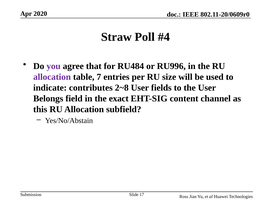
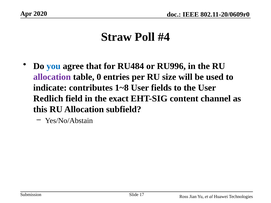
you colour: purple -> blue
7: 7 -> 0
2~8: 2~8 -> 1~8
Belongs: Belongs -> Redlich
